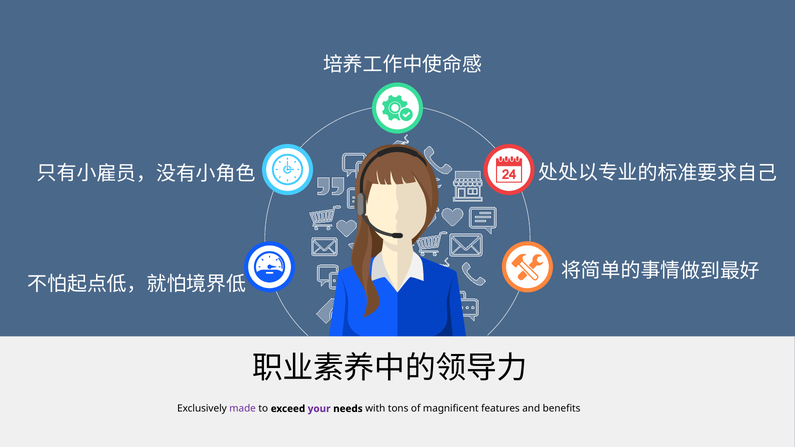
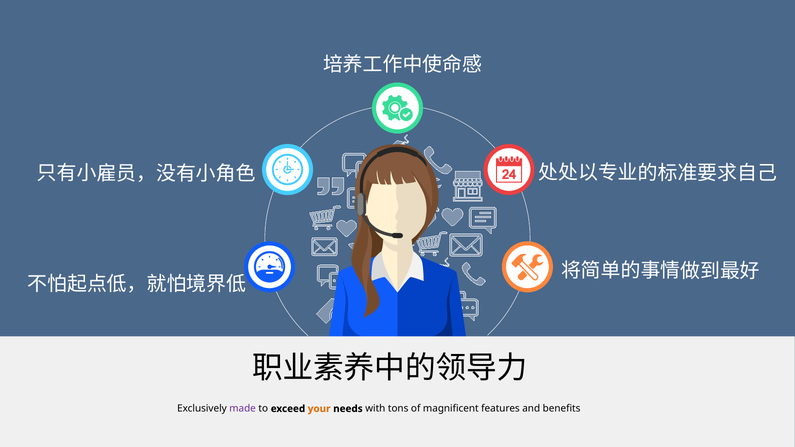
your colour: purple -> orange
